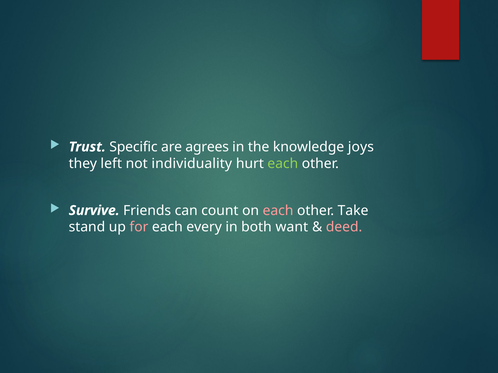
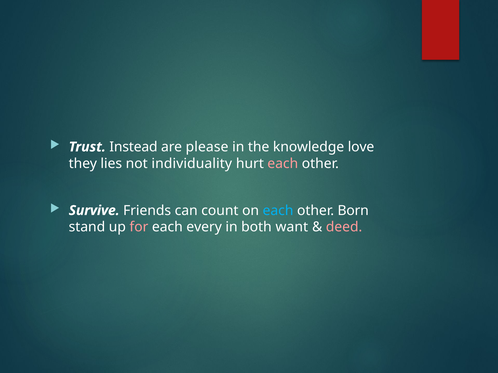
Specific: Specific -> Instead
agrees: agrees -> please
joys: joys -> love
left: left -> lies
each at (283, 164) colour: light green -> pink
each at (278, 211) colour: pink -> light blue
Take: Take -> Born
